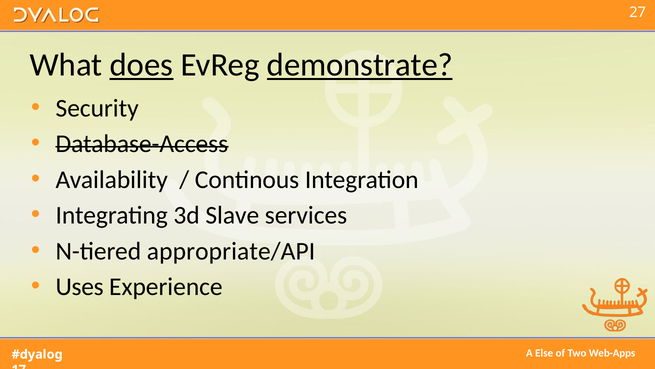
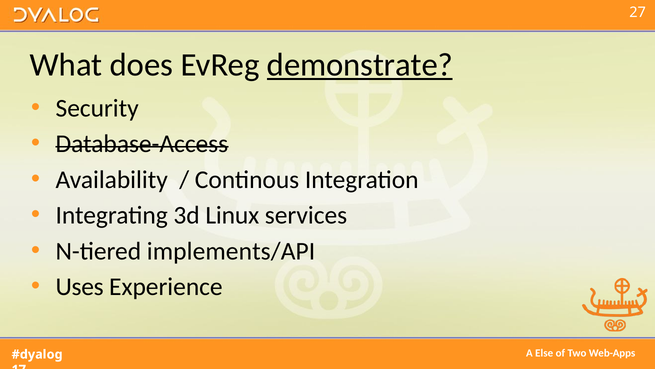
does underline: present -> none
Slave: Slave -> Linux
appropriate/API: appropriate/API -> implements/API
